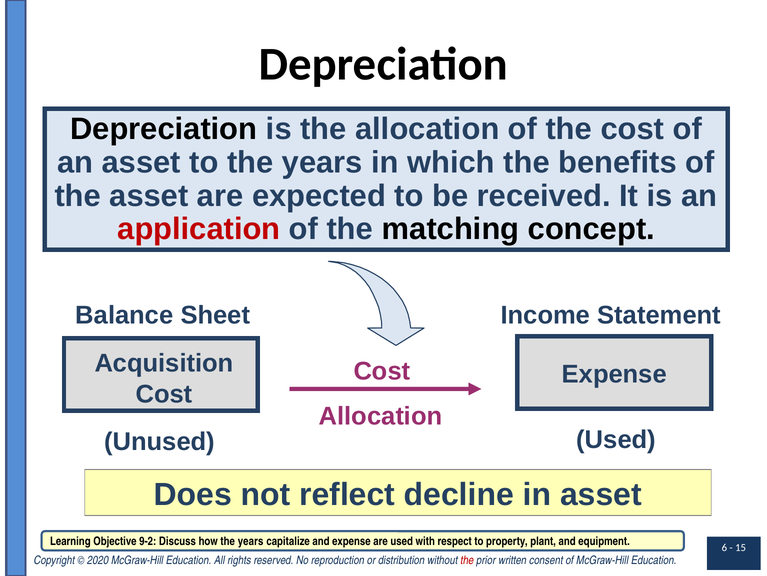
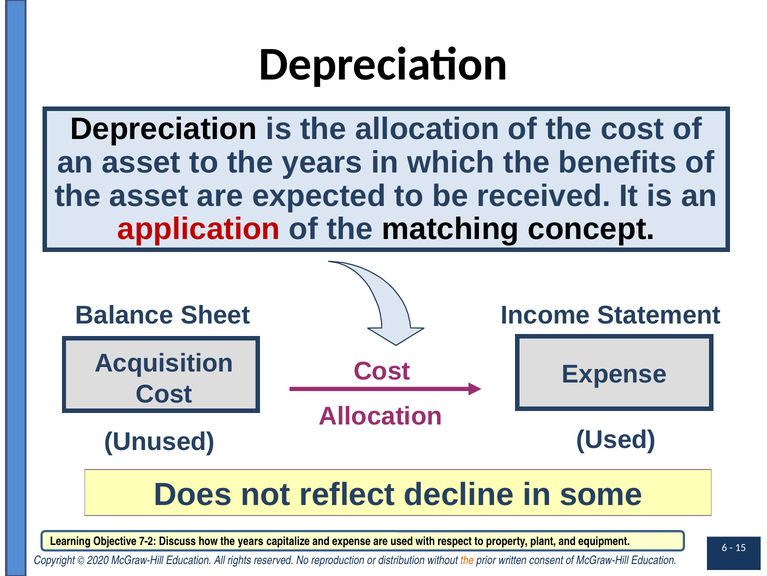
in asset: asset -> some
9-2: 9-2 -> 7-2
the at (467, 560) colour: red -> orange
